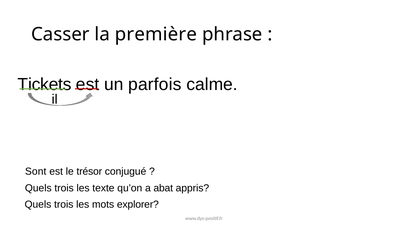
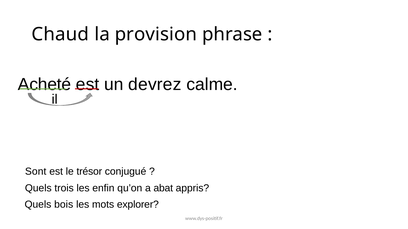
Casser: Casser -> Chaud
première: première -> provision
Tickets: Tickets -> Acheté
parfois: parfois -> devrez
texte: texte -> enfin
trois at (64, 205): trois -> bois
